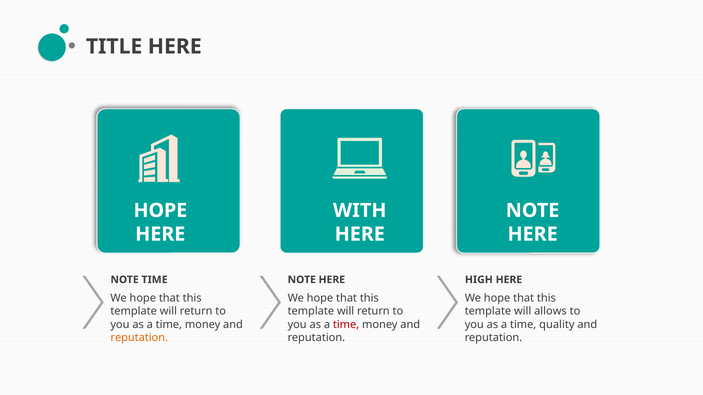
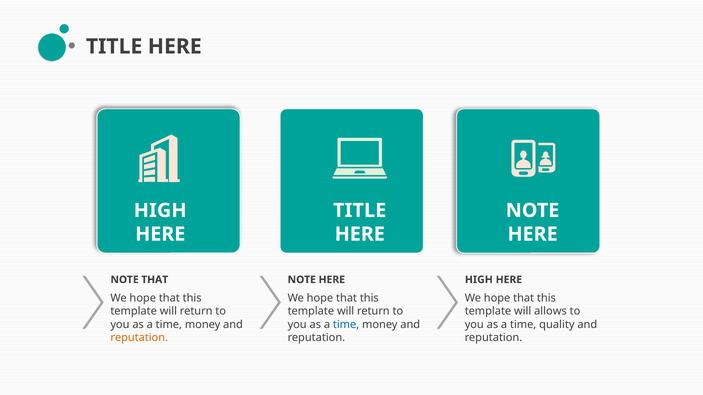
HOPE at (160, 211): HOPE -> HIGH
WITH at (360, 211): WITH -> TITLE
NOTE TIME: TIME -> THAT
time at (346, 325) colour: red -> blue
